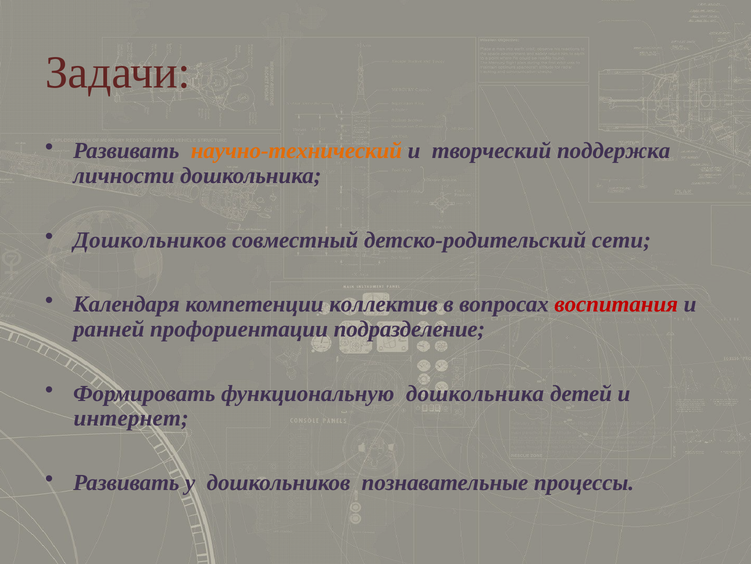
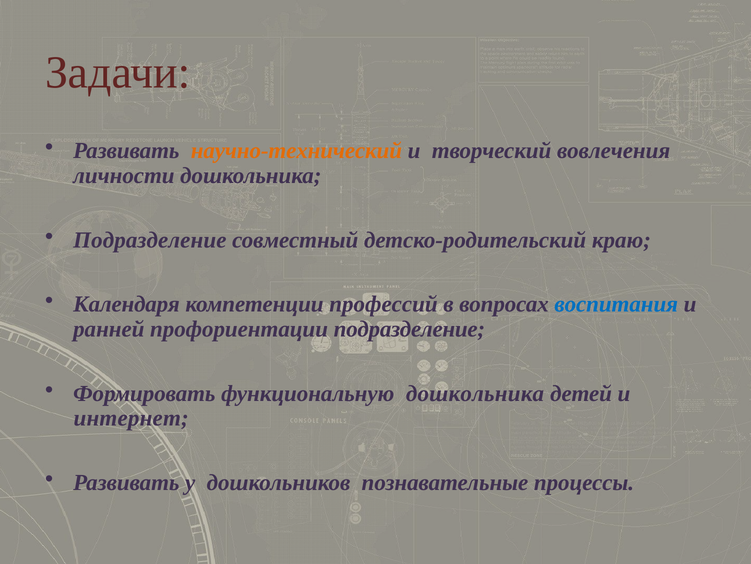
поддержка: поддержка -> вовлечения
Дошкольников at (150, 240): Дошкольников -> Подразделение
сети: сети -> краю
коллектив: коллектив -> профессий
воспитания colour: red -> blue
